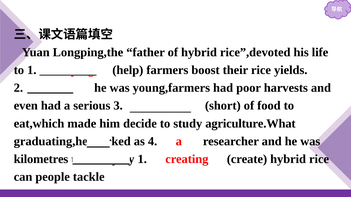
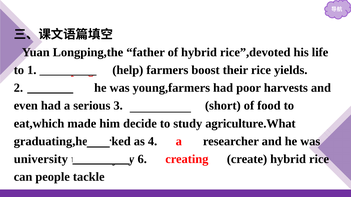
kilometres: kilometres -> university
1 at (142, 159): 1 -> 6
